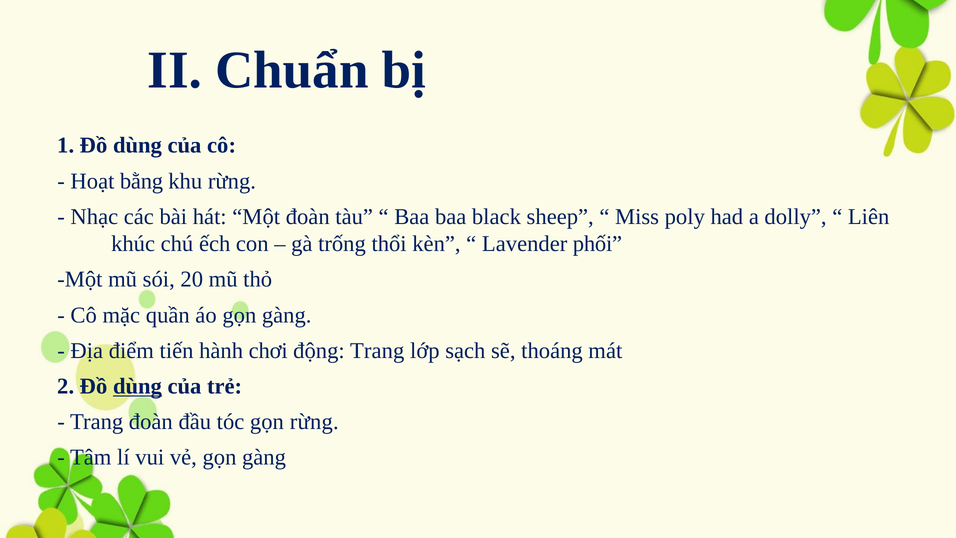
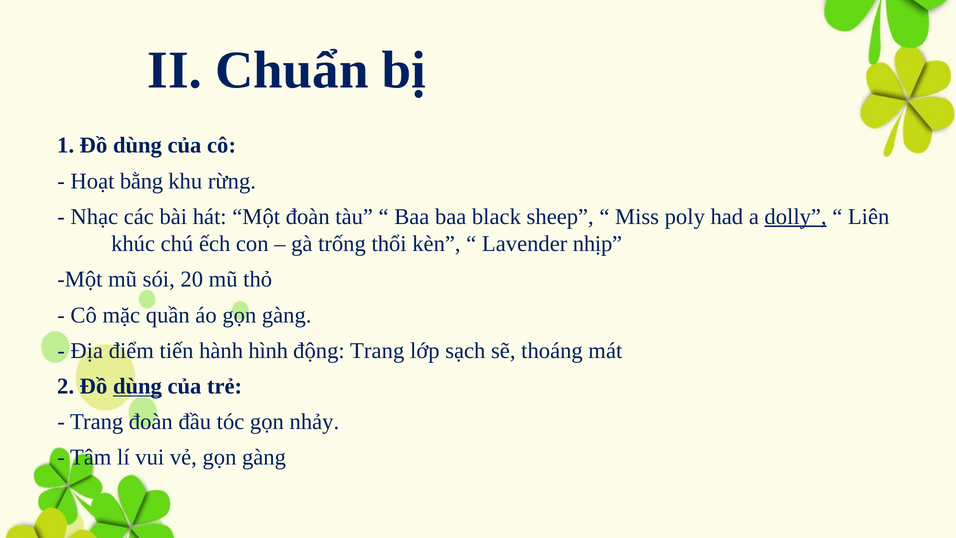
dolly underline: none -> present
phối: phối -> nhịp
chơi: chơi -> hình
gọn rừng: rừng -> nhảy
